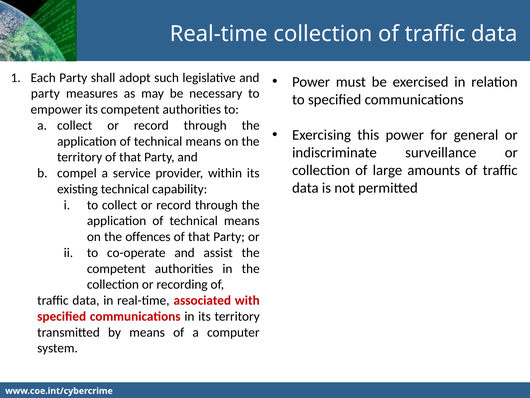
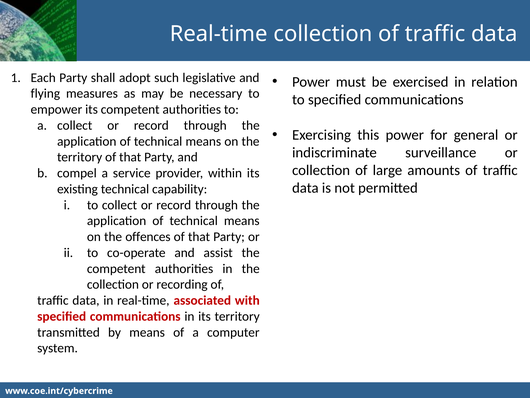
party at (45, 93): party -> flying
